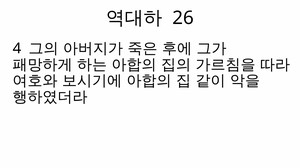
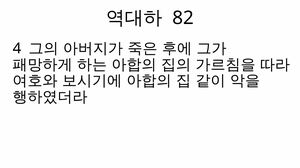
26: 26 -> 82
